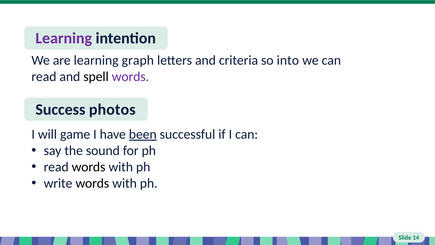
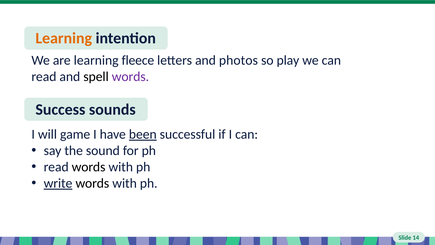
Learning at (64, 38) colour: purple -> orange
graph: graph -> fleece
criteria: criteria -> photos
into: into -> play
photos: photos -> sounds
write underline: none -> present
